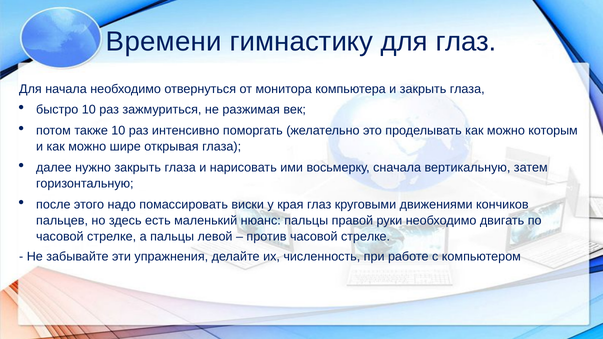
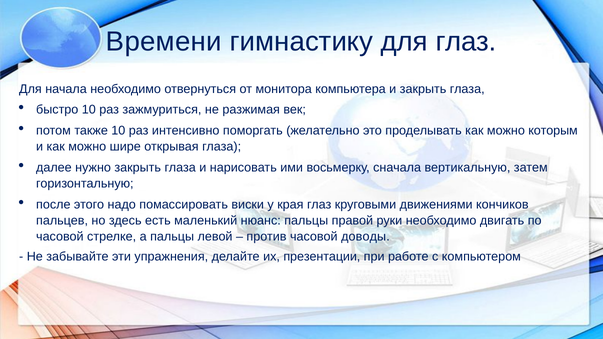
против часовой стрелке: стрелке -> доводы
численность: численность -> презентации
